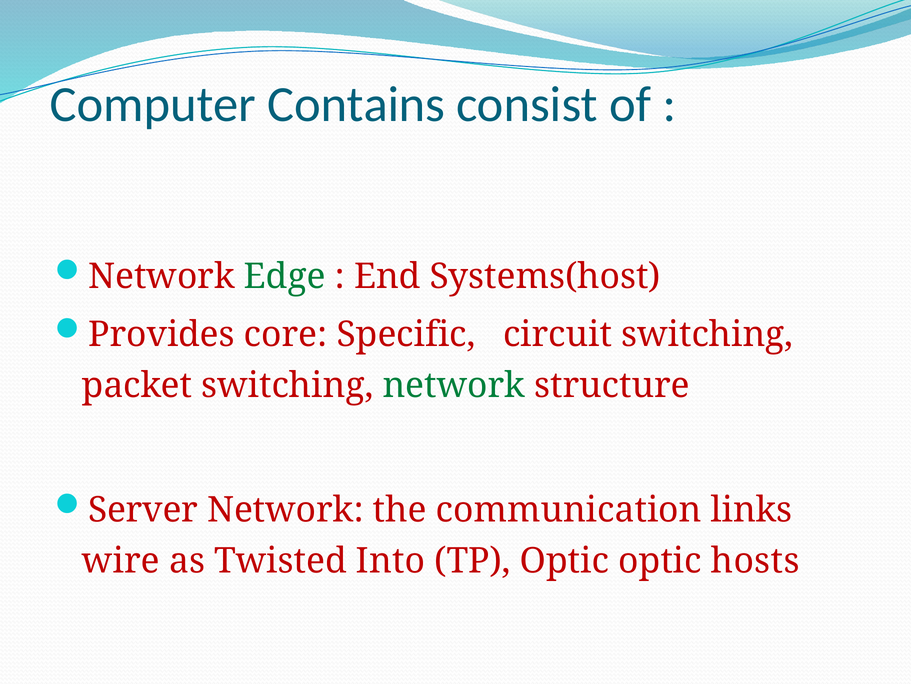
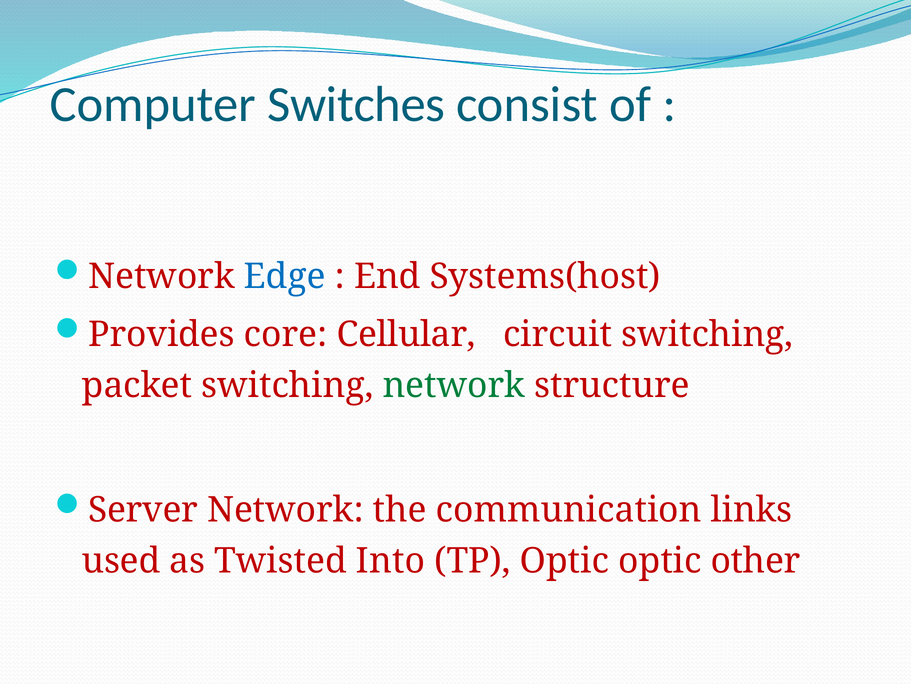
Contains: Contains -> Switches
Edge colour: green -> blue
Specific: Specific -> Cellular
wire: wire -> used
hosts: hosts -> other
